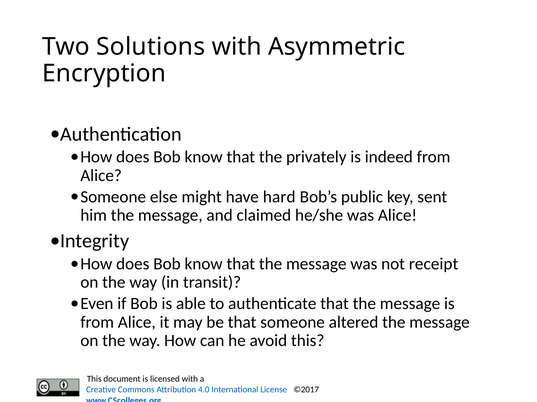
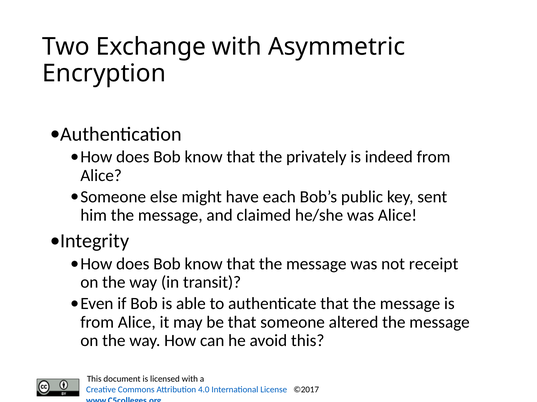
Solutions: Solutions -> Exchange
hard: hard -> each
